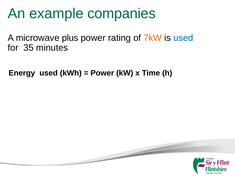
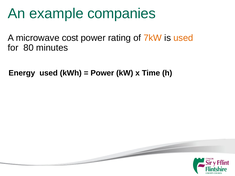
plus: plus -> cost
used at (183, 38) colour: blue -> orange
35: 35 -> 80
